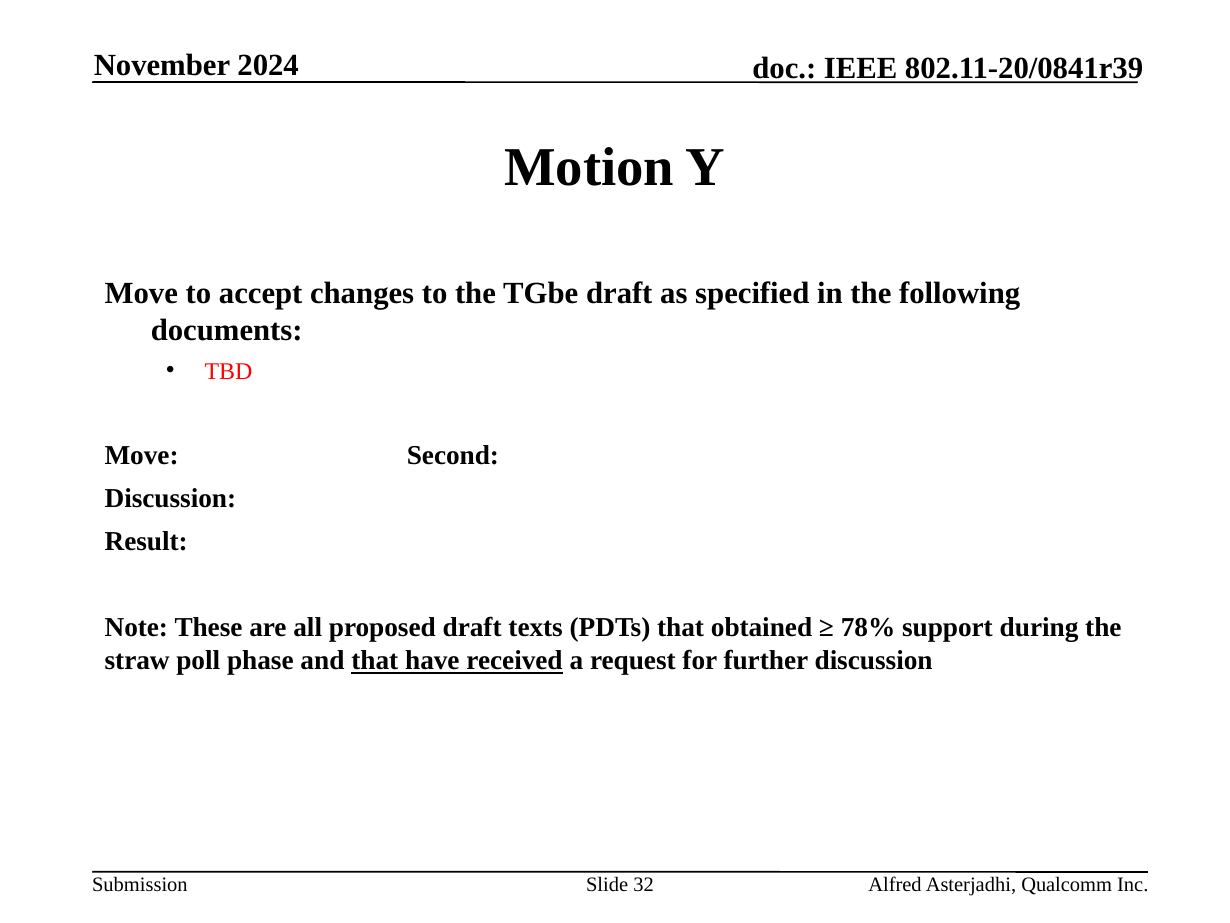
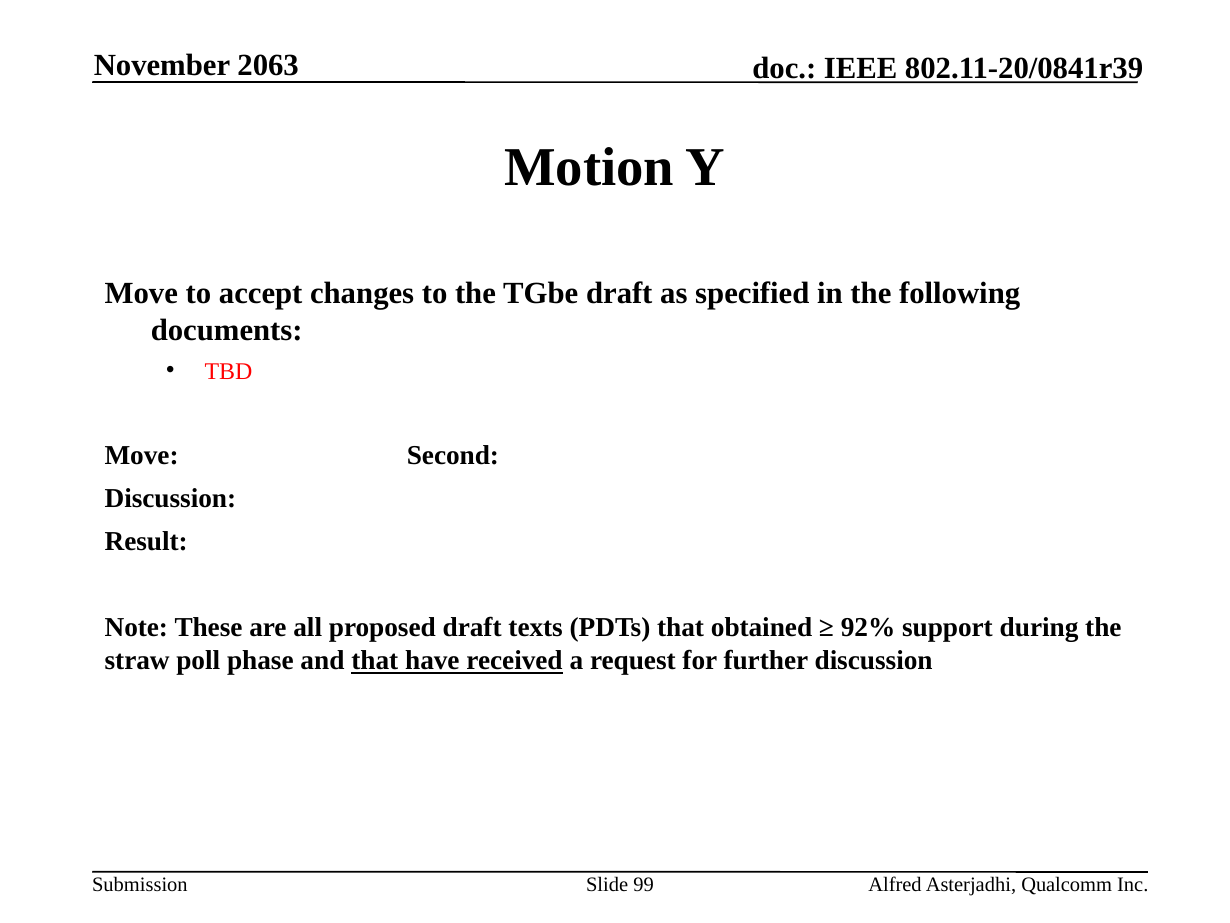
2024: 2024 -> 2063
78%: 78% -> 92%
32: 32 -> 99
